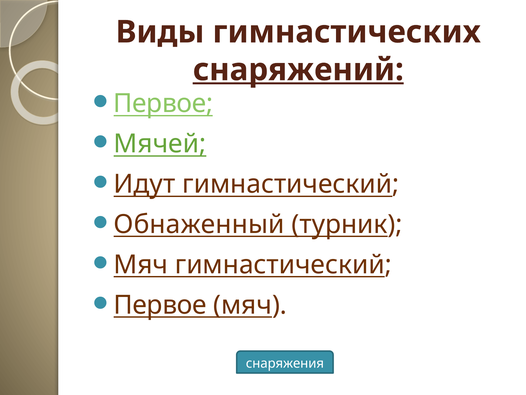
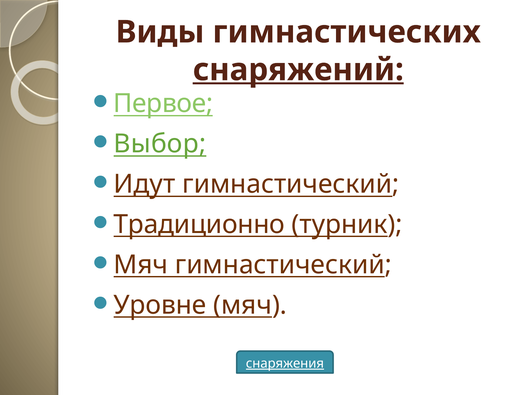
Мячей: Мячей -> Выбор
Обнаженный: Обнаженный -> Традиционно
Первое at (160, 305): Первое -> Уровне
снаряжения underline: none -> present
